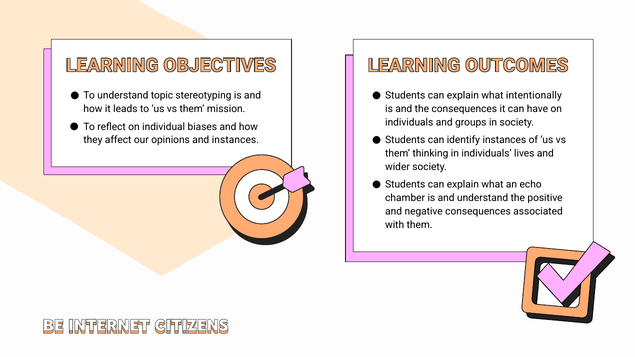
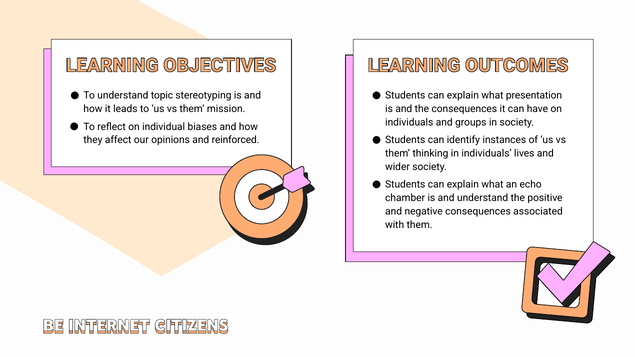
intentionally: intentionally -> presentation
and instances: instances -> reinforced
